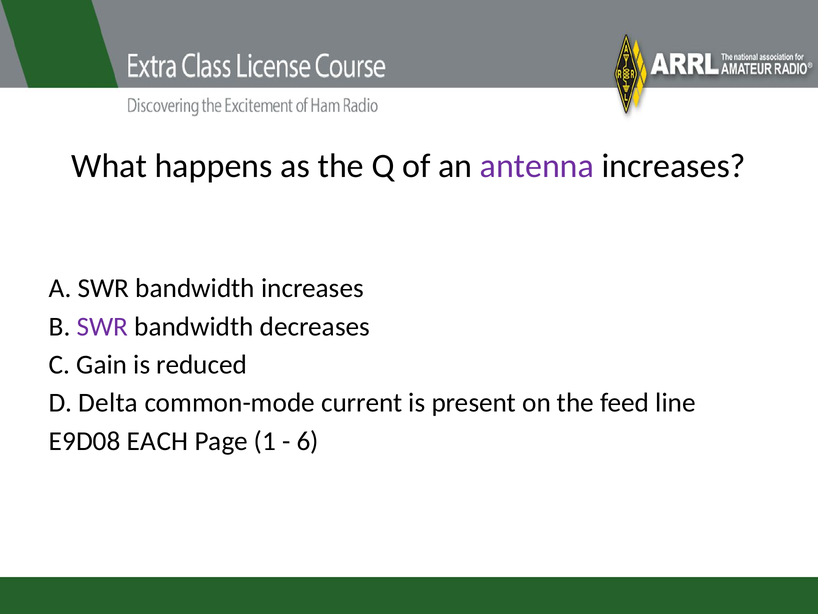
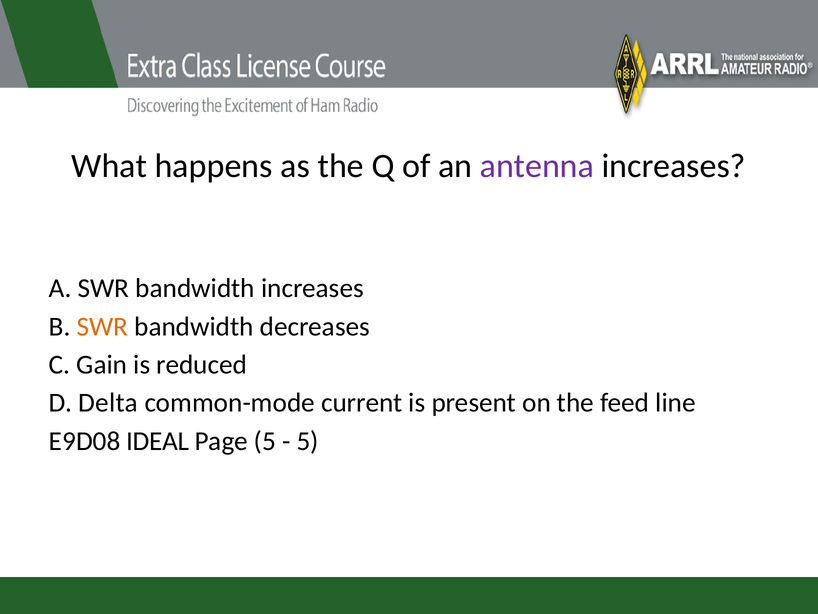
SWR at (102, 326) colour: purple -> orange
EACH: EACH -> IDEAL
Page 1: 1 -> 5
6 at (308, 441): 6 -> 5
